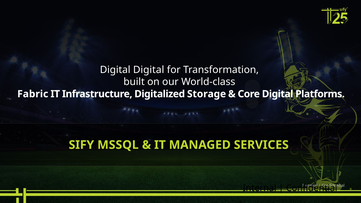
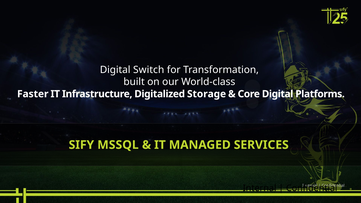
Digital Digital: Digital -> Switch
Fabric: Fabric -> Faster
